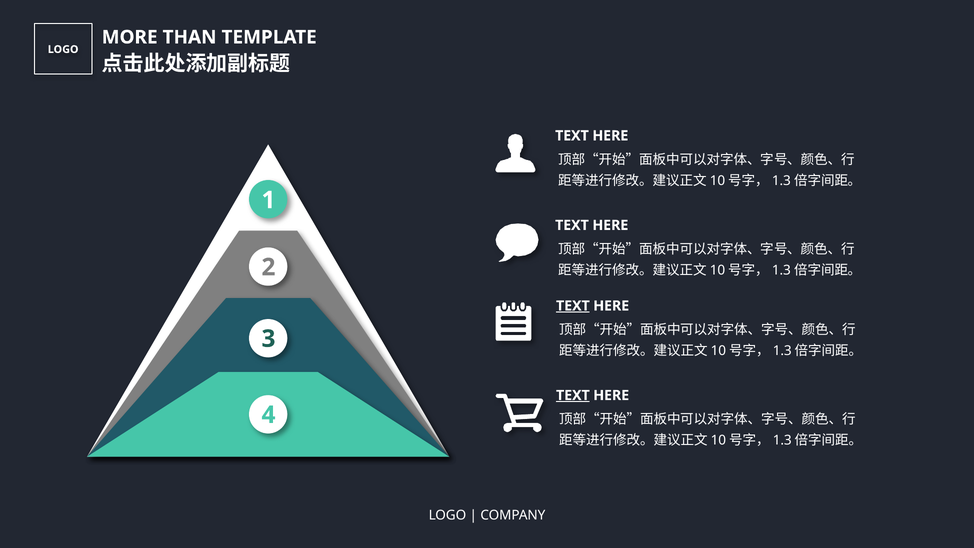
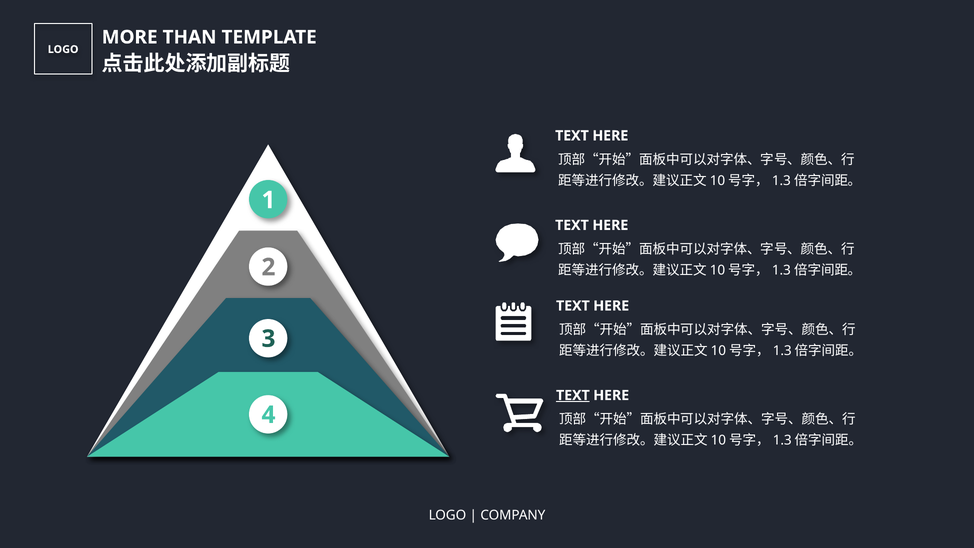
TEXT at (573, 306) underline: present -> none
